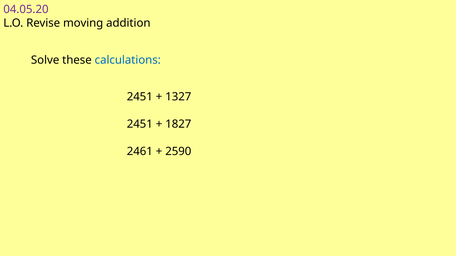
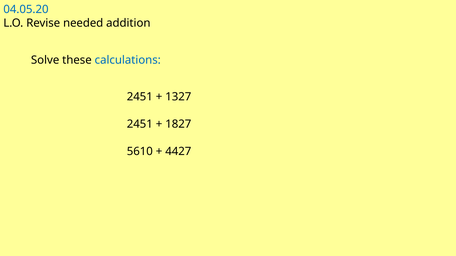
04.05.20 colour: purple -> blue
moving: moving -> needed
2461: 2461 -> 5610
2590: 2590 -> 4427
